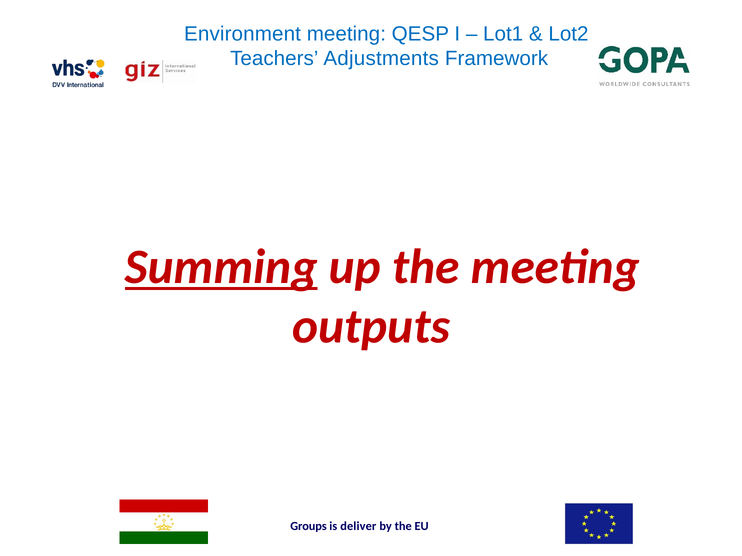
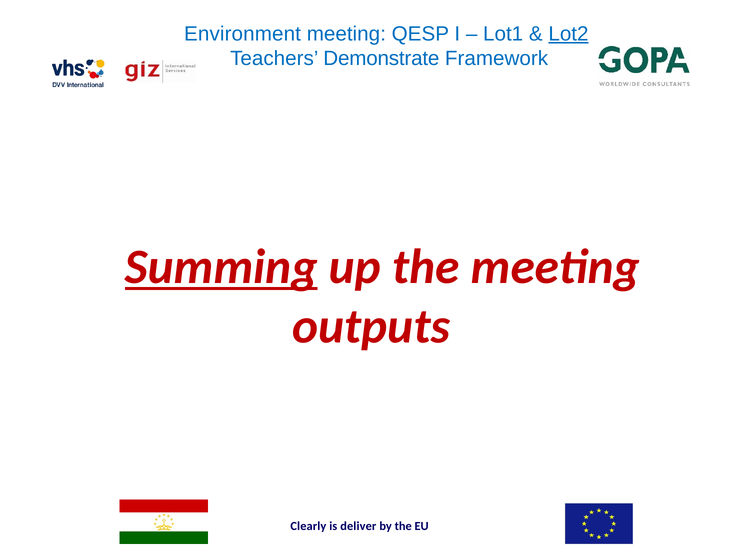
Lot2 underline: none -> present
Adjustments: Adjustments -> Demonstrate
Groups: Groups -> Clearly
